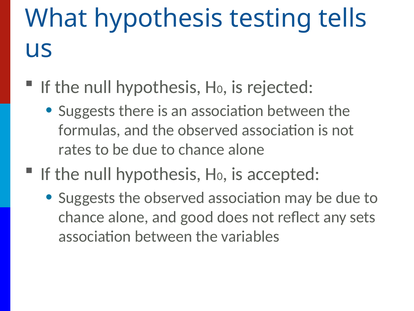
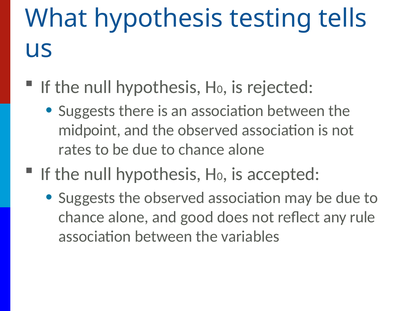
formulas: formulas -> midpoint
sets: sets -> rule
